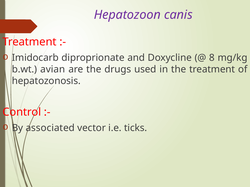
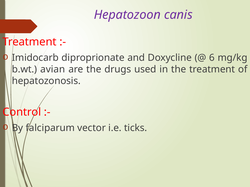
8: 8 -> 6
associated: associated -> falciparum
